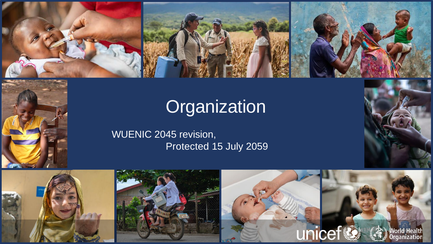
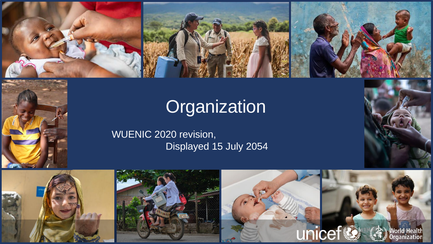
2045: 2045 -> 2020
Protected: Protected -> Displayed
2059: 2059 -> 2054
